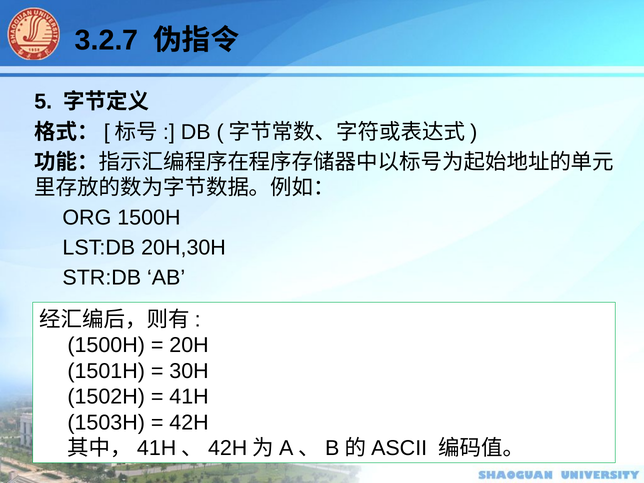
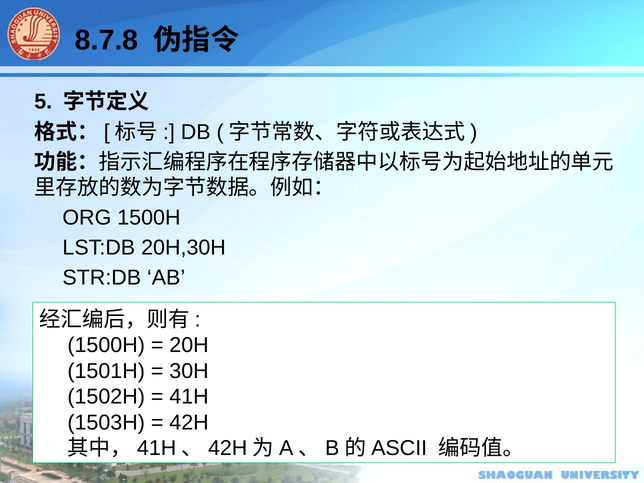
3.2.7: 3.2.7 -> 8.7.8
